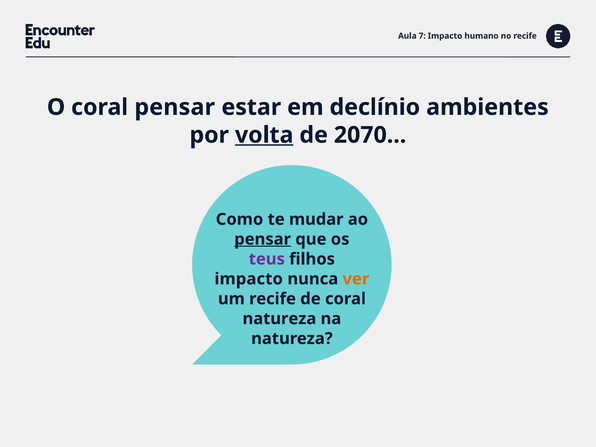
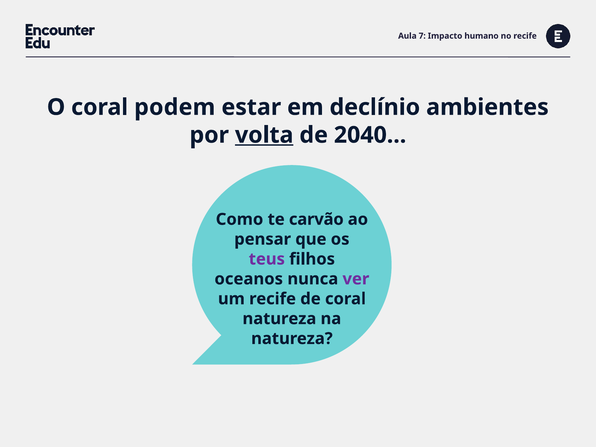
coral pensar: pensar -> podem
2070: 2070 -> 2040
mudar: mudar -> carvão
pensar at (263, 239) underline: present -> none
impacto at (249, 279): impacto -> oceanos
ver colour: orange -> purple
